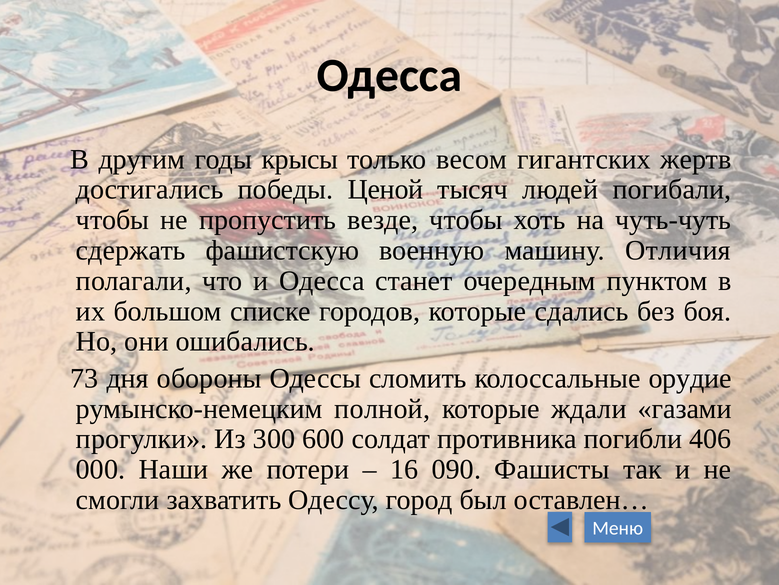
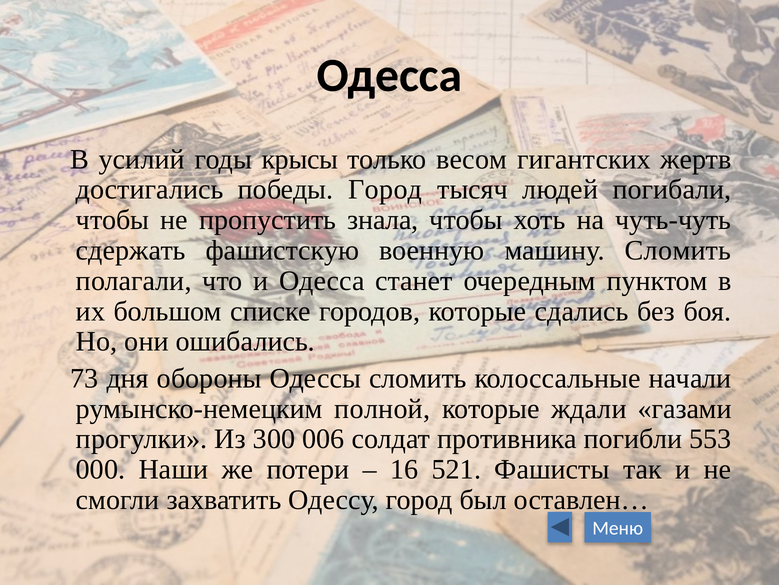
другим: другим -> усилий
победы Ценой: Ценой -> Город
везде: везде -> знала
машину Отличия: Отличия -> Сломить
орудие: орудие -> начали
600: 600 -> 006
406: 406 -> 553
090: 090 -> 521
